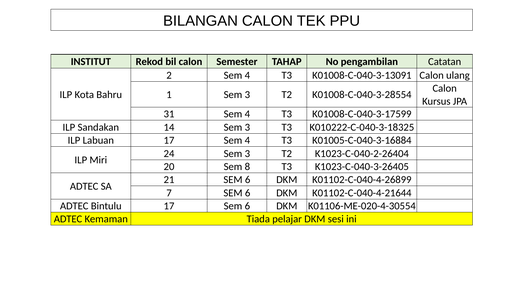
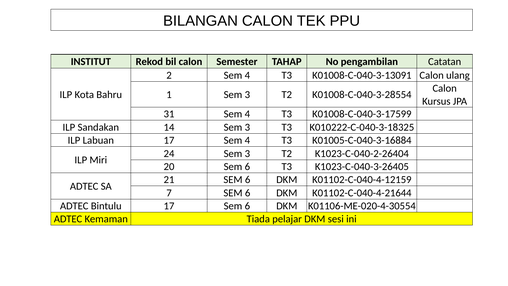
20 Sem 8: 8 -> 6
K01102-C-040-4-26899: K01102-C-040-4-26899 -> K01102-C-040-4-12159
